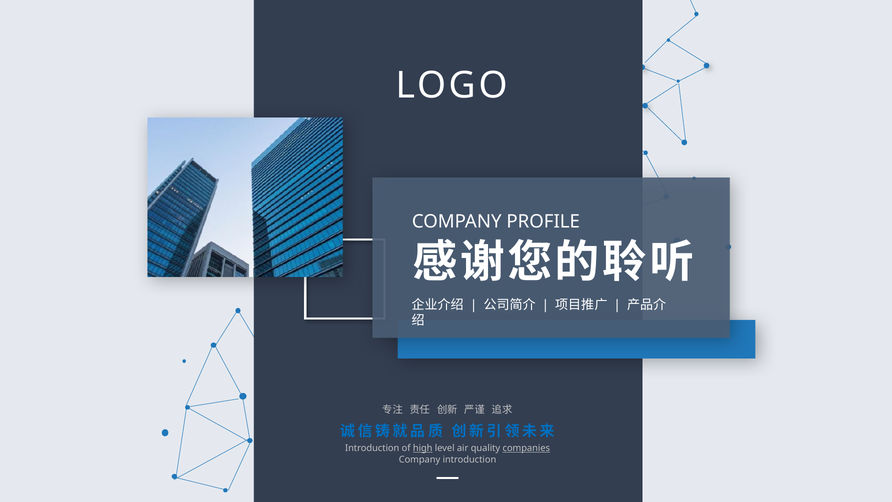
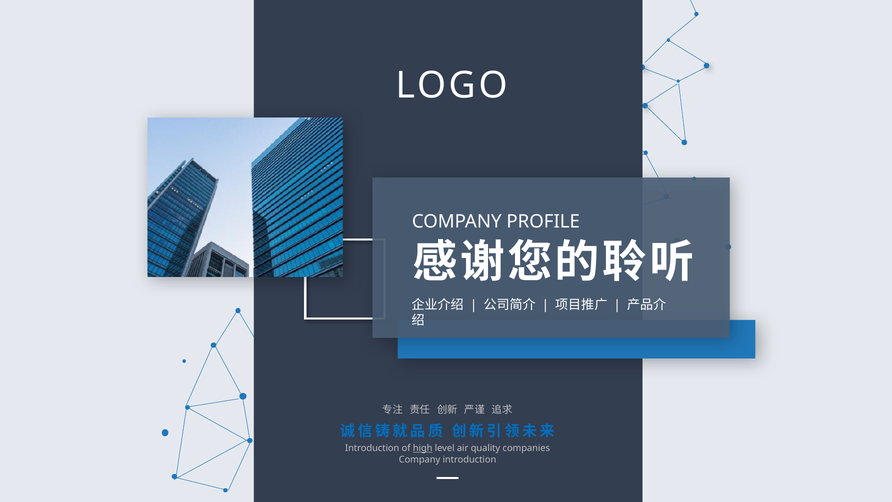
companies underline: present -> none
